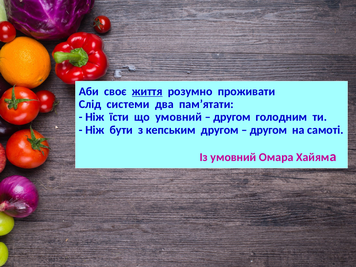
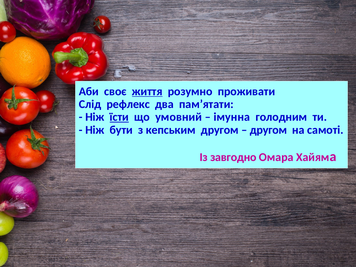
системи: системи -> рефлекс
їсти underline: none -> present
другом at (232, 117): другом -> імунна
Із умовний: умовний -> завгодно
